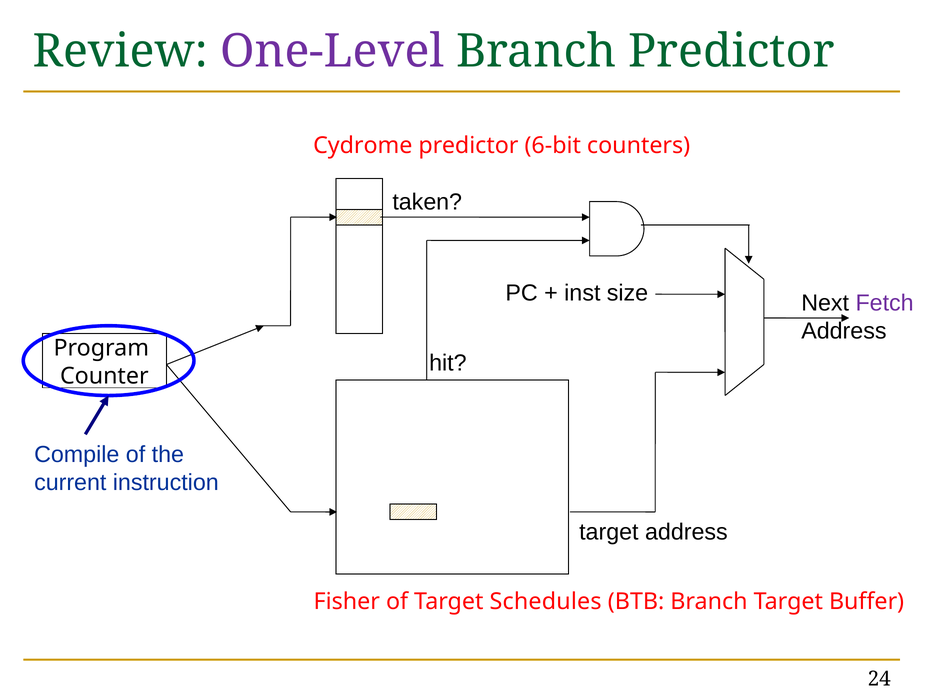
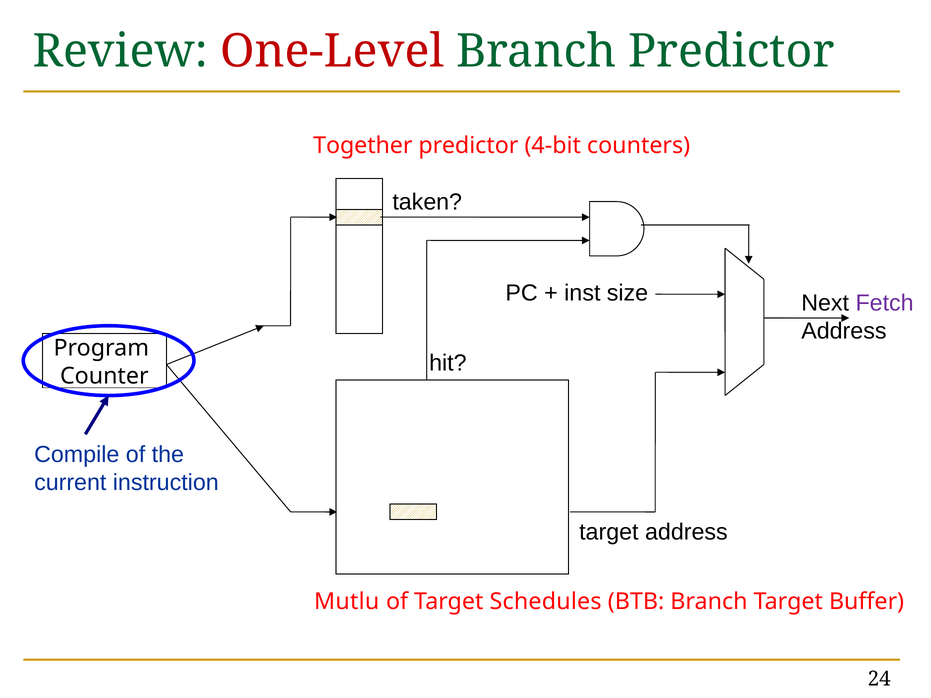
One-Level colour: purple -> red
Cydrome: Cydrome -> Together
6-bit: 6-bit -> 4-bit
Fisher: Fisher -> Mutlu
